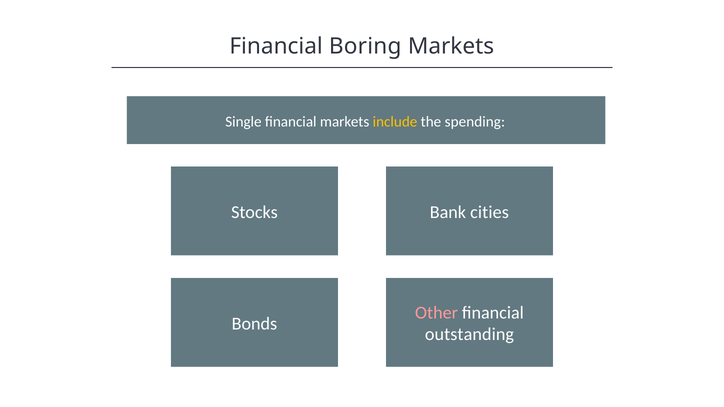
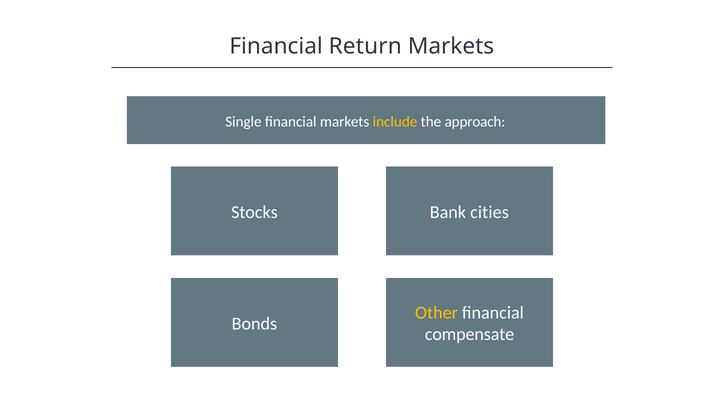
Boring: Boring -> Return
spending: spending -> approach
Other colour: pink -> yellow
outstanding: outstanding -> compensate
